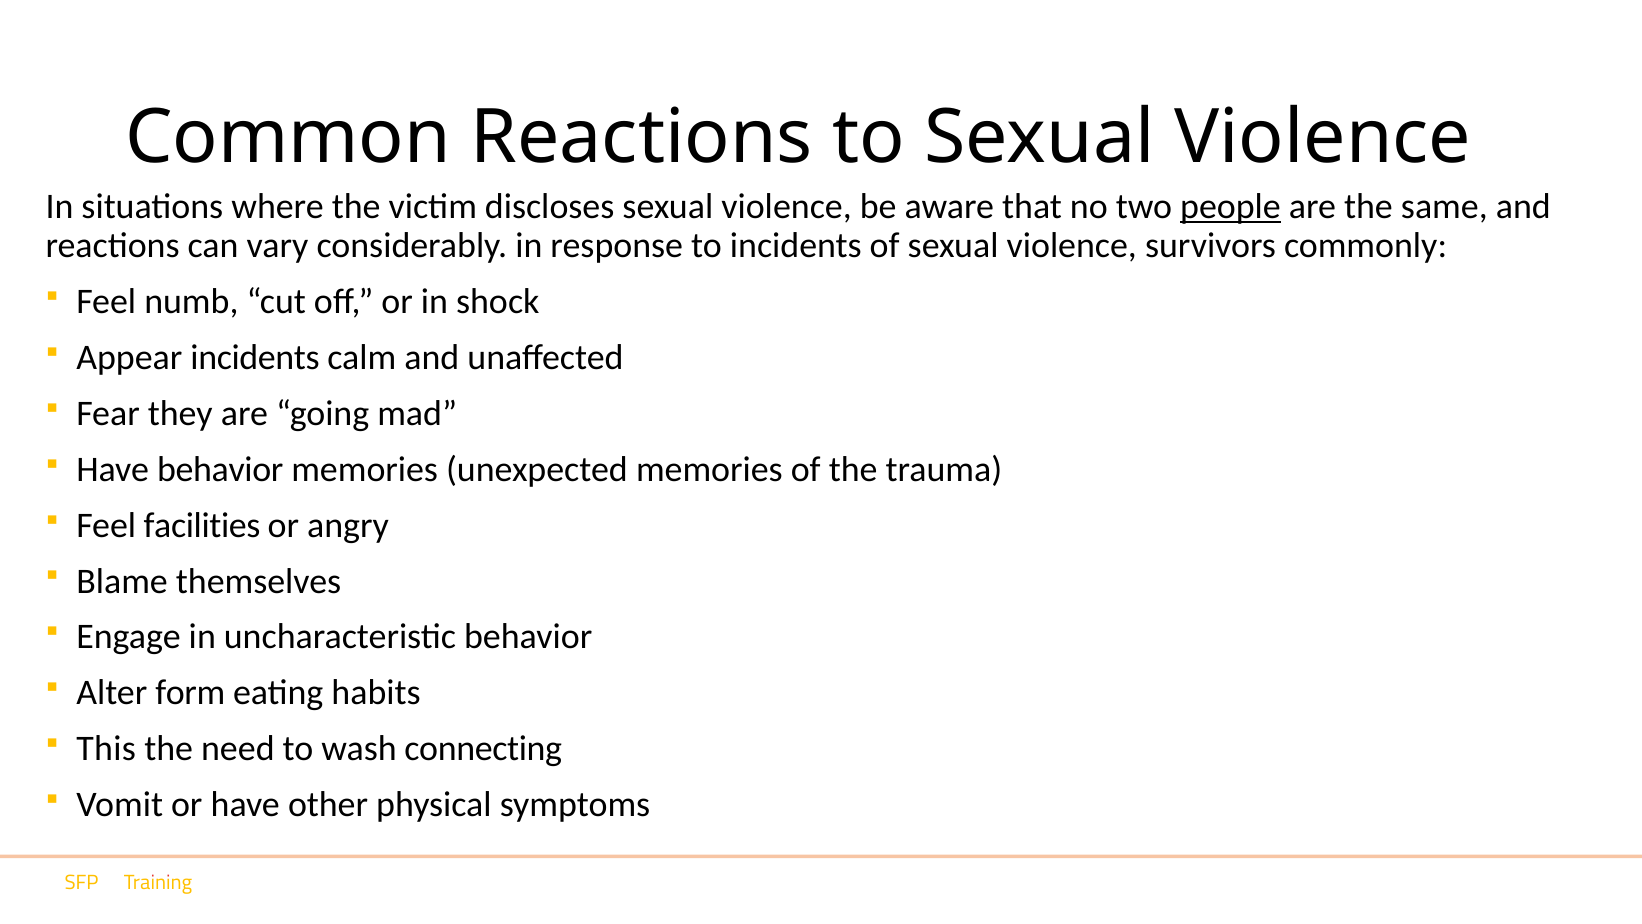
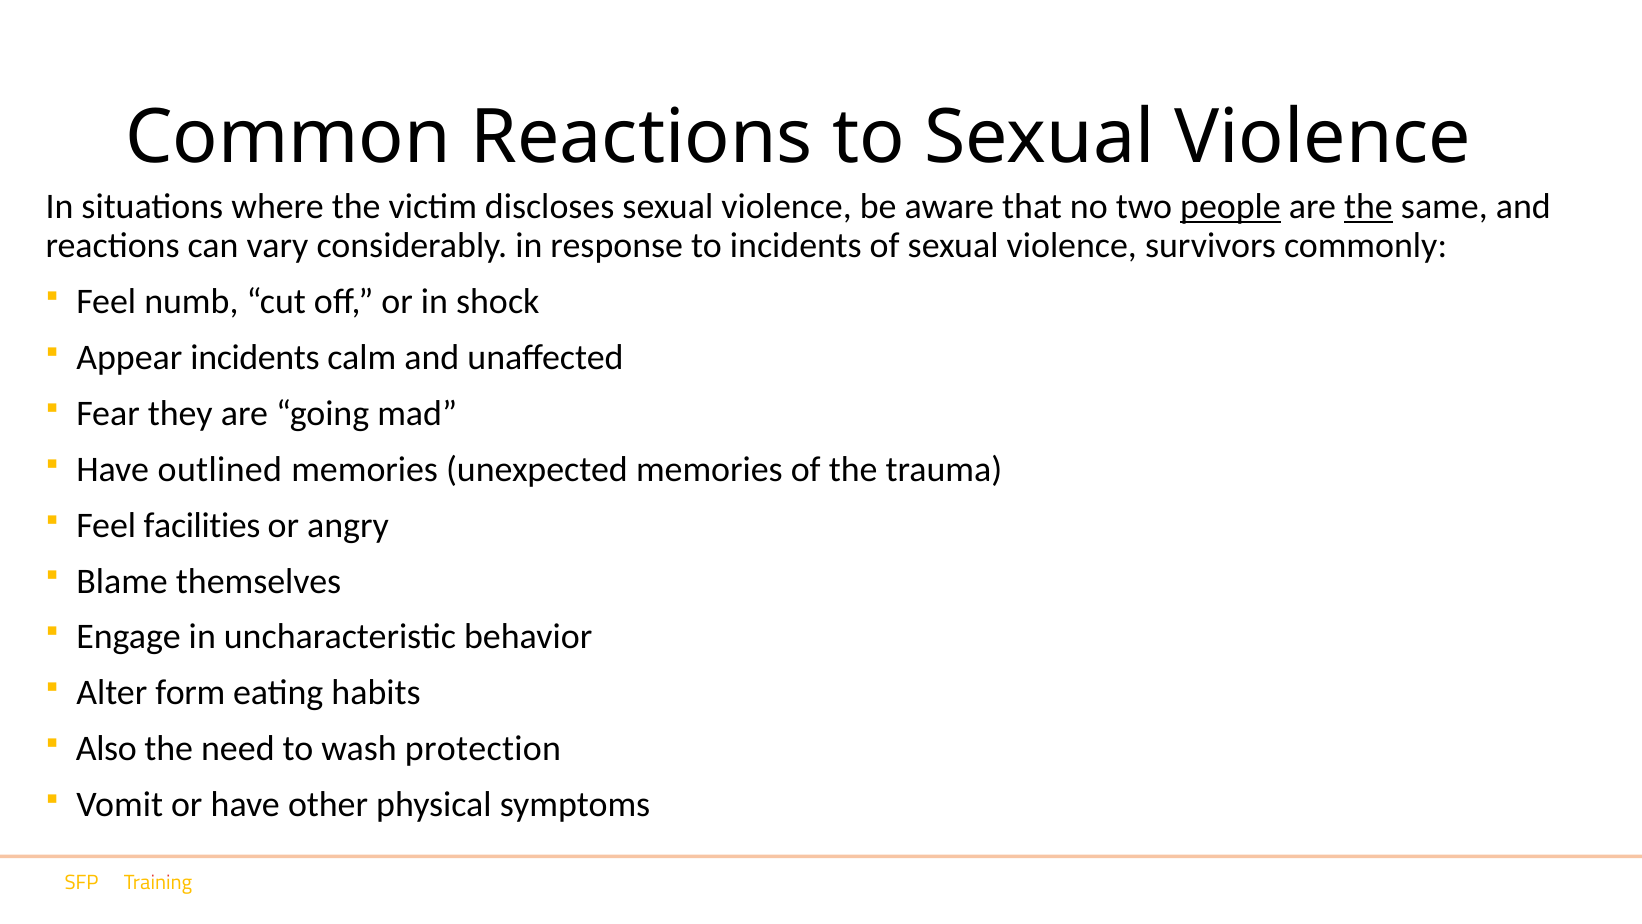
the at (1368, 207) underline: none -> present
Have behavior: behavior -> outlined
This: This -> Also
connecting: connecting -> protection
